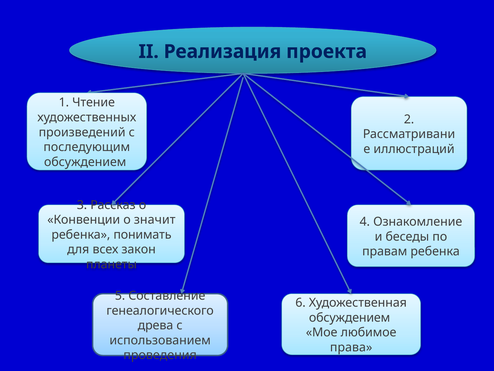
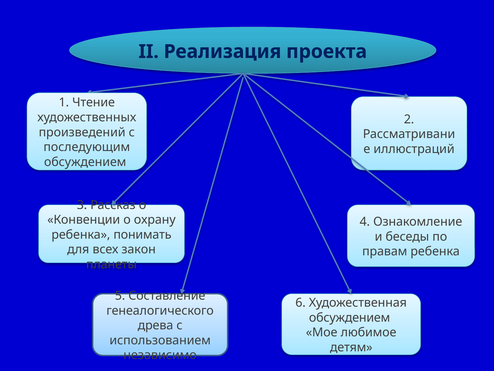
значит: значит -> охрану
права: права -> детям
проведения: проведения -> независимо
